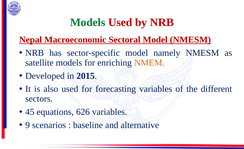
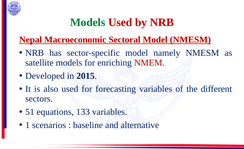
NMEM colour: orange -> red
45: 45 -> 51
626: 626 -> 133
9: 9 -> 1
